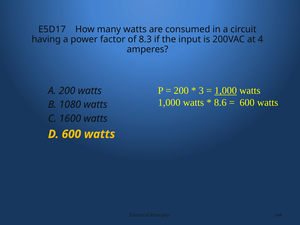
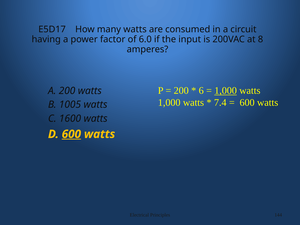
8.3: 8.3 -> 6.0
4: 4 -> 8
3: 3 -> 6
8.6: 8.6 -> 7.4
1080: 1080 -> 1005
600 at (71, 134) underline: none -> present
